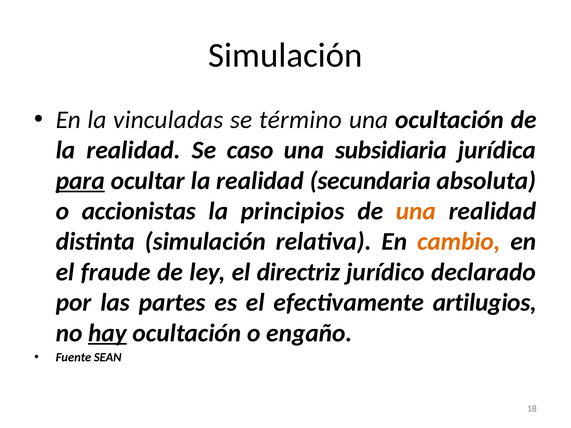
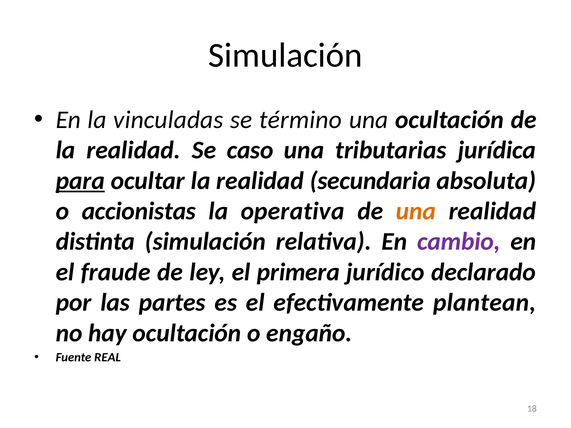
subsidiaria: subsidiaria -> tributarias
principios: principios -> operativa
cambio colour: orange -> purple
directriz: directriz -> primera
artilugios: artilugios -> plantean
hay underline: present -> none
SEAN: SEAN -> REAL
